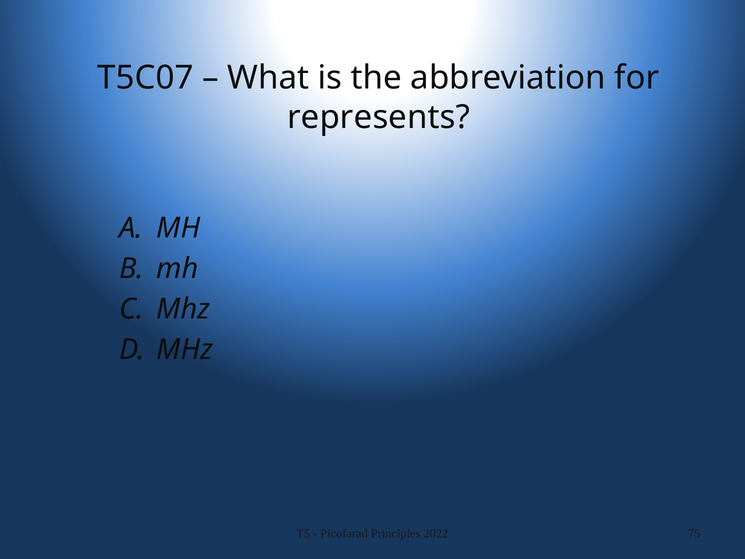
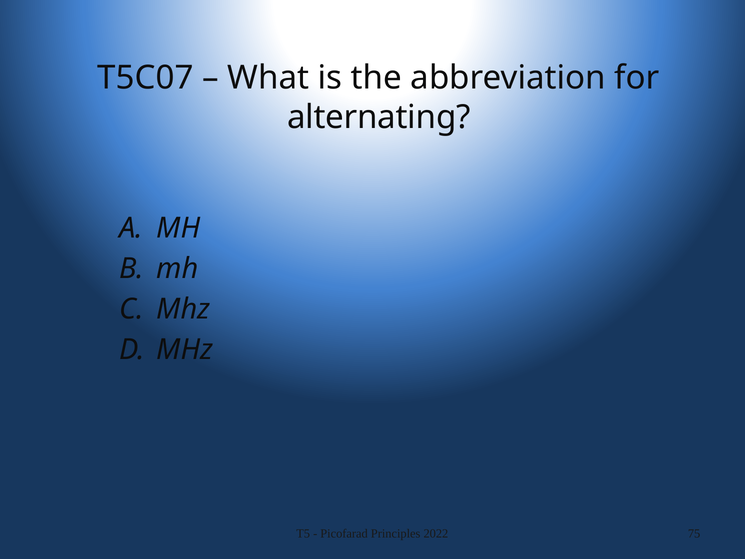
represents: represents -> alternating
